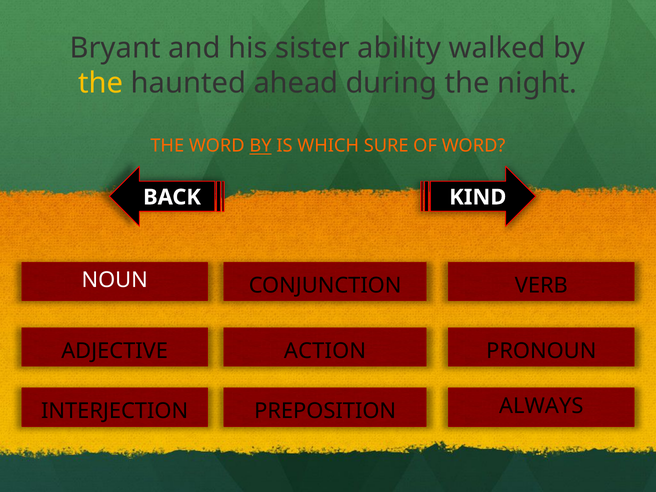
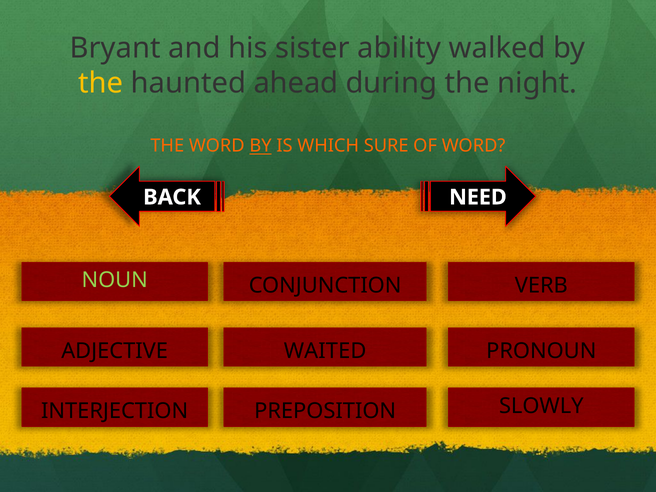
KIND: KIND -> NEED
NOUN colour: white -> light green
ACTION: ACTION -> WAITED
ALWAYS: ALWAYS -> SLOWLY
